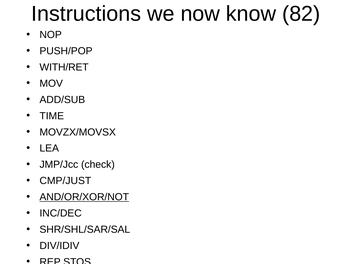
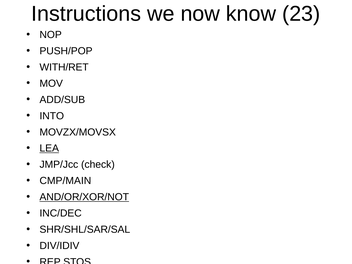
82: 82 -> 23
TIME: TIME -> INTO
LEA underline: none -> present
CMP/JUST: CMP/JUST -> CMP/MAIN
